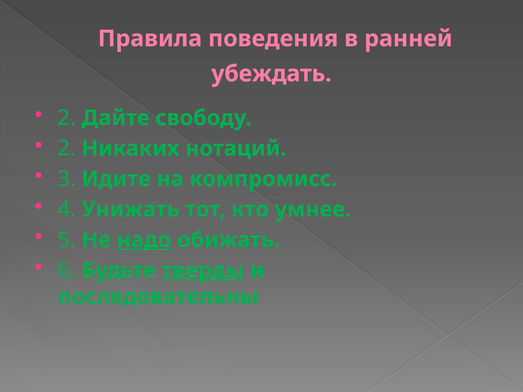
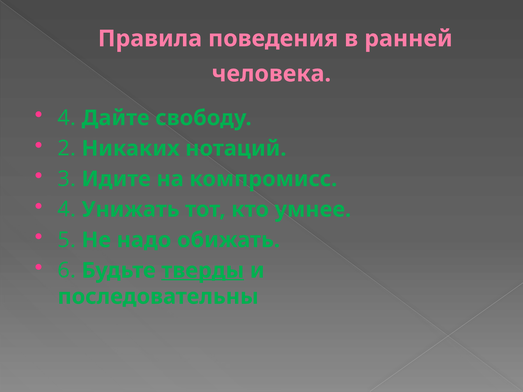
убеждать: убеждать -> человека
2 at (67, 118): 2 -> 4
надо underline: present -> none
